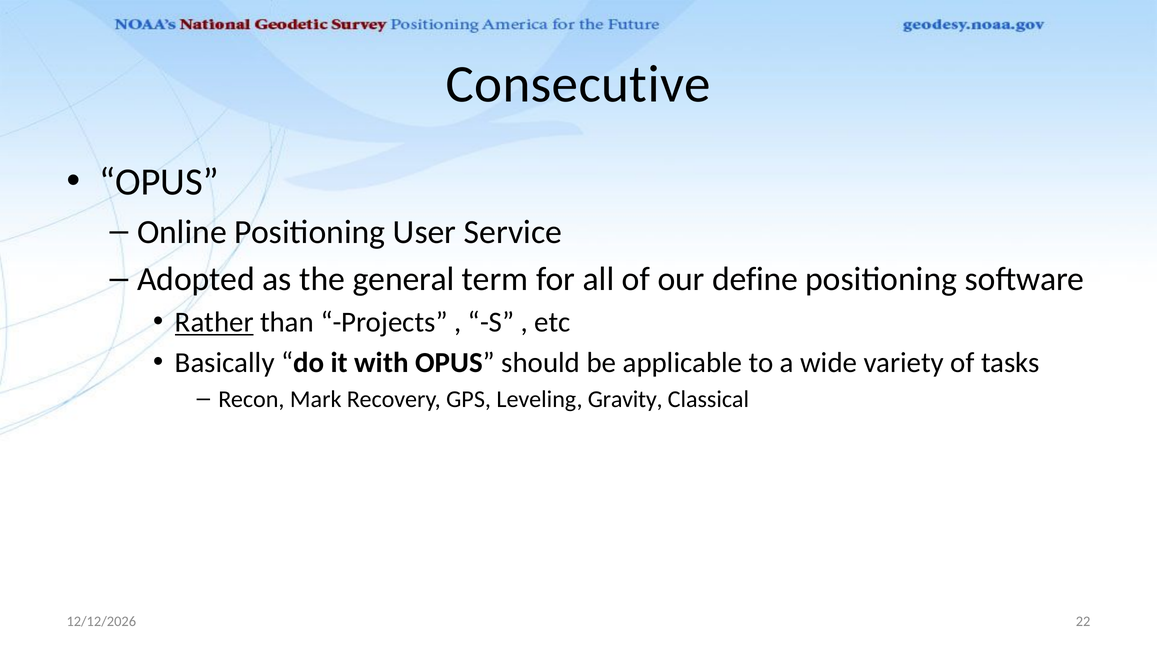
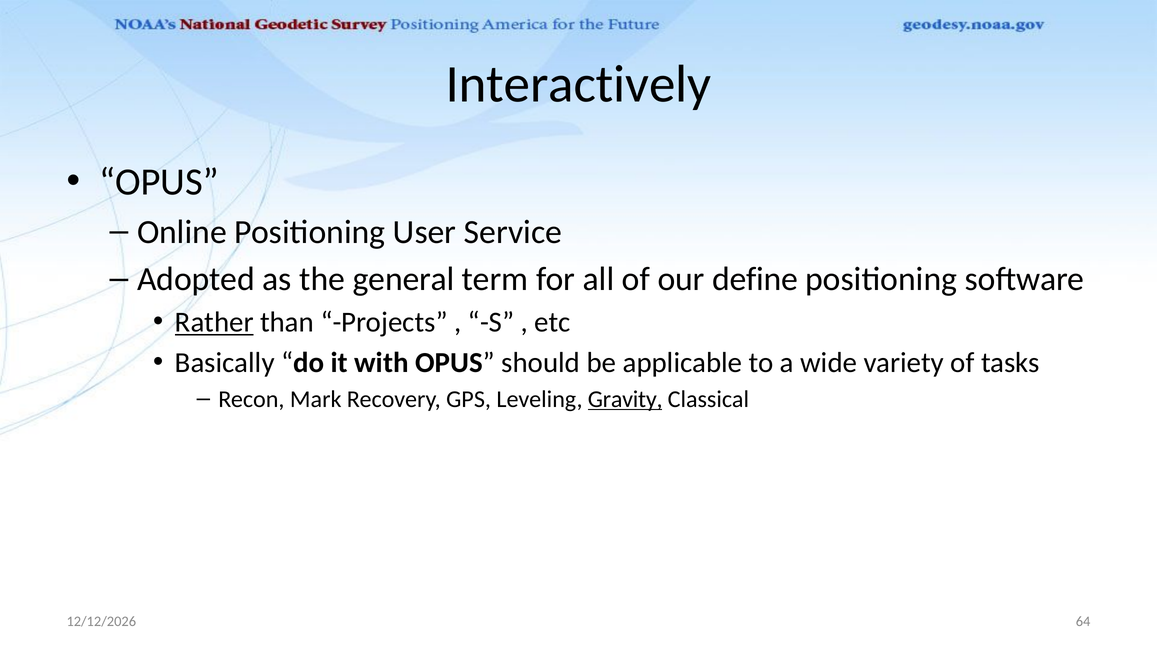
Consecutive: Consecutive -> Interactively
Gravity underline: none -> present
22: 22 -> 64
